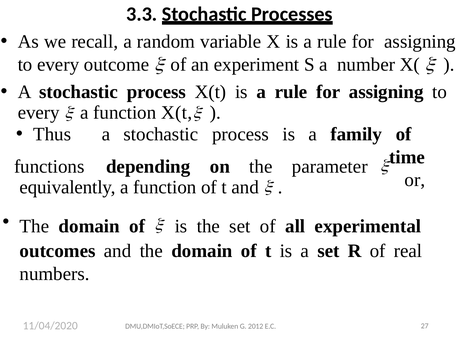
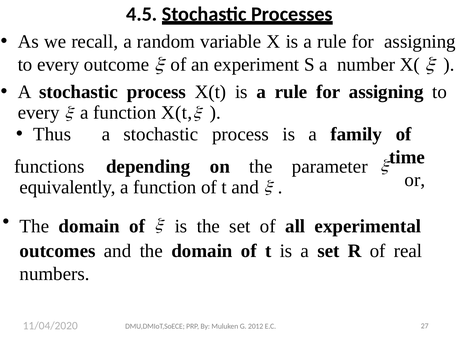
3.3: 3.3 -> 4.5
